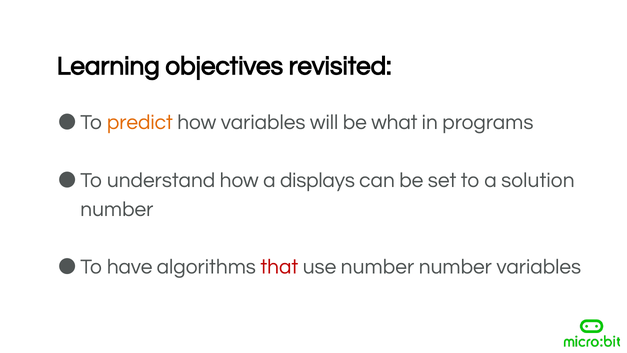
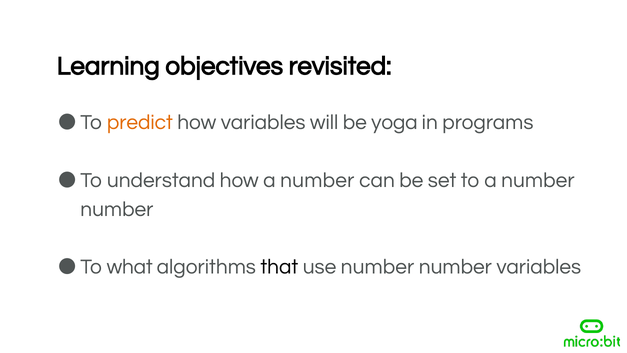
what: what -> yoga
how a displays: displays -> number
to a solution: solution -> number
have: have -> what
that colour: red -> black
